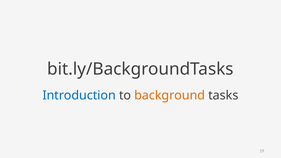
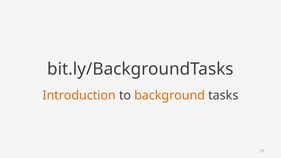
Introduction colour: blue -> orange
